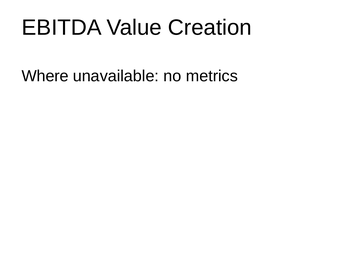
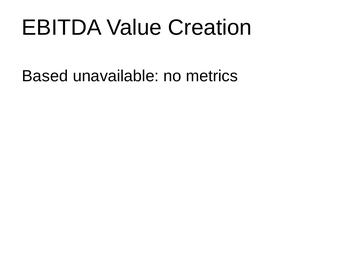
Where: Where -> Based
